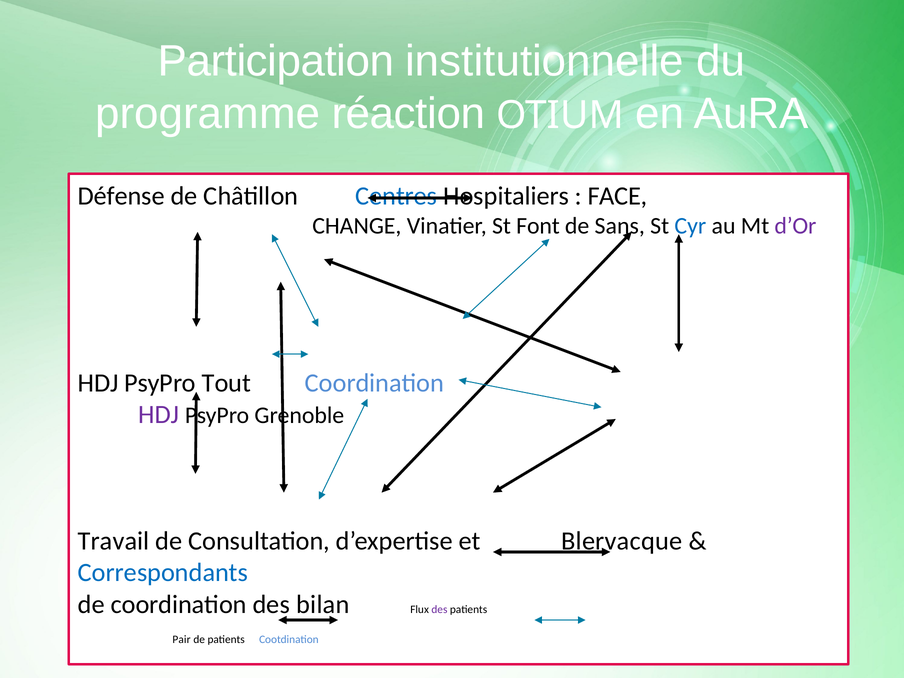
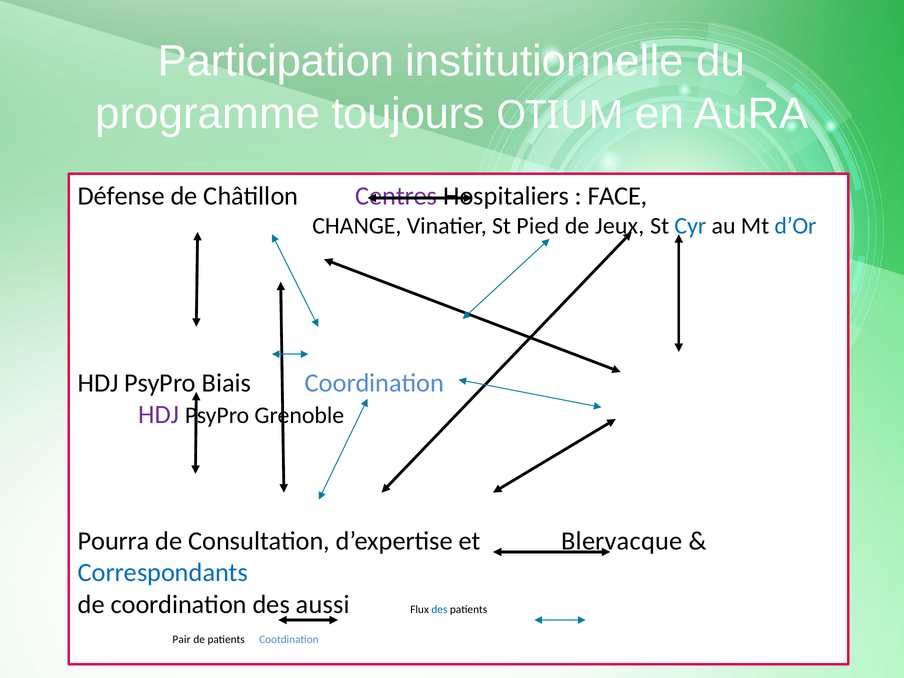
réaction: réaction -> toujours
Centres colour: blue -> purple
Font: Font -> Pied
Sans: Sans -> Jeux
d’Or colour: purple -> blue
Tout: Tout -> Biais
Travail: Travail -> Pourra
bilan: bilan -> aussi
des at (439, 609) colour: purple -> blue
